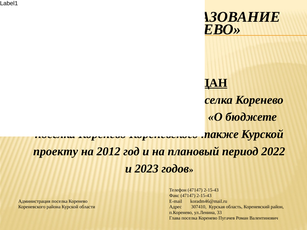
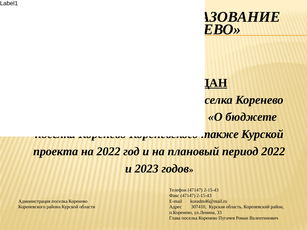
проекту: проекту -> проекта
на 2012: 2012 -> 2022
